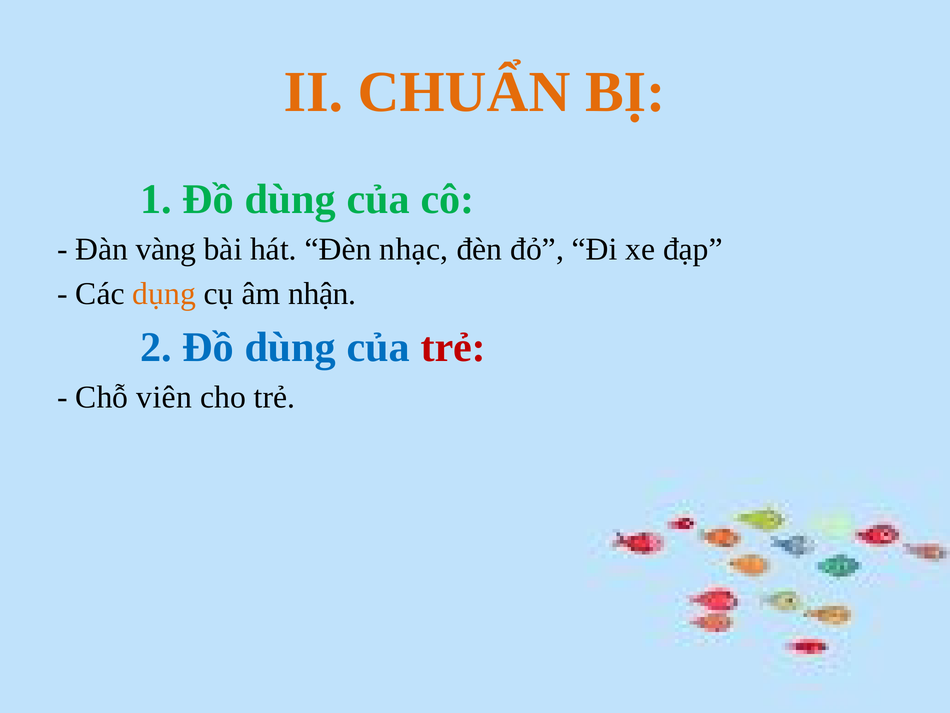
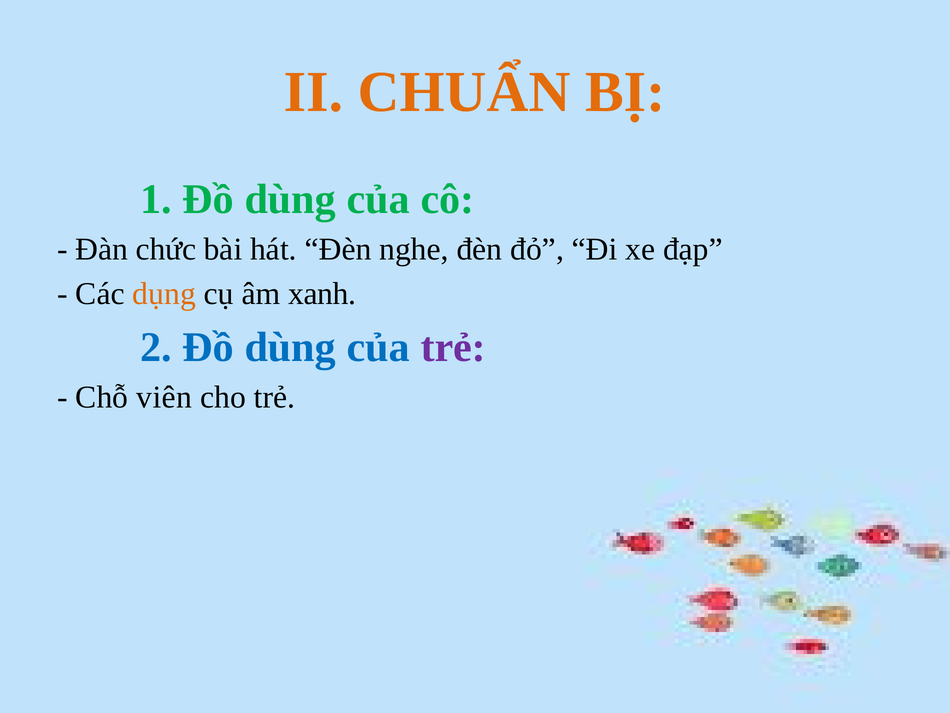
vàng: vàng -> chức
nhạc: nhạc -> nghe
nhận: nhận -> xanh
trẻ at (453, 347) colour: red -> purple
